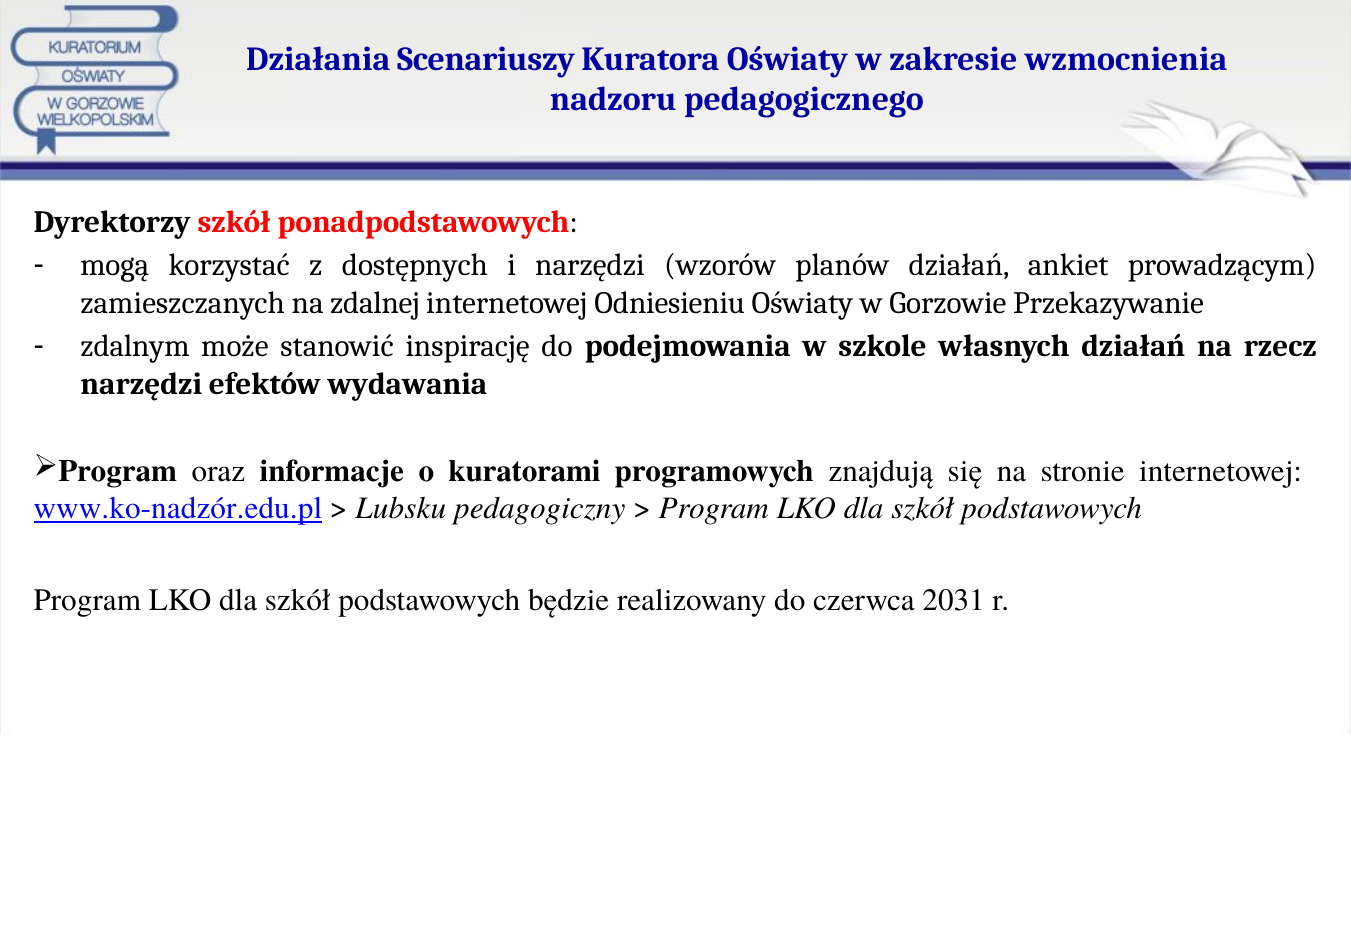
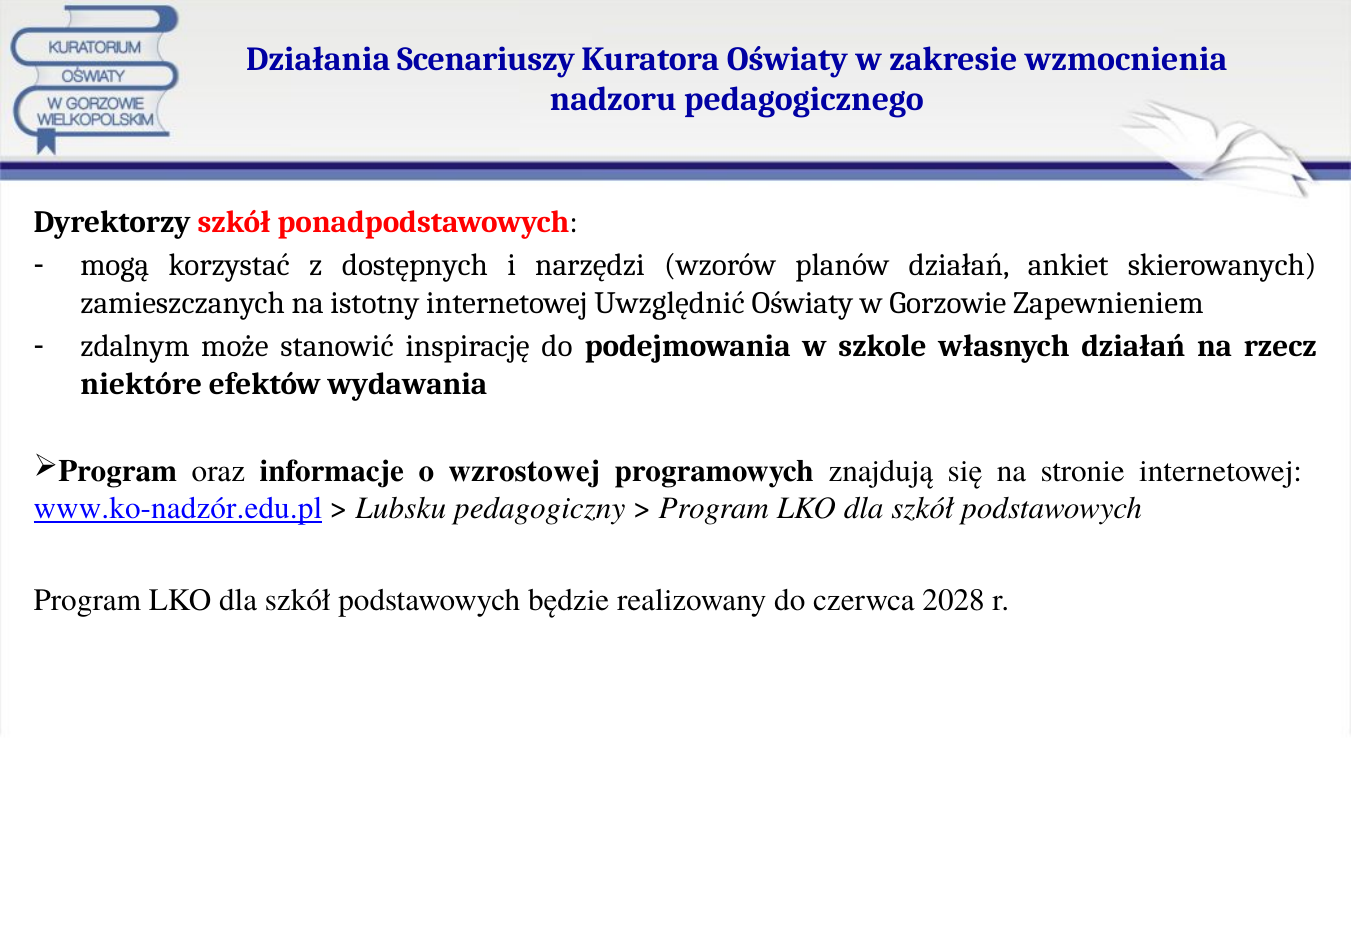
prowadzącym: prowadzącym -> skierowanych
zdalnej: zdalnej -> istotny
Odniesieniu: Odniesieniu -> Uwzględnić
Przekazywanie: Przekazywanie -> Zapewnieniem
narzędzi at (141, 384): narzędzi -> niektóre
kuratorami: kuratorami -> wzrostowej
2031: 2031 -> 2028
